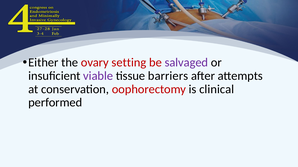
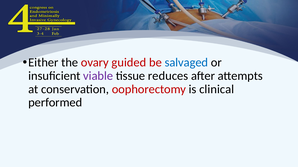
setting: setting -> guided
salvaged colour: purple -> blue
barriers: barriers -> reduces
